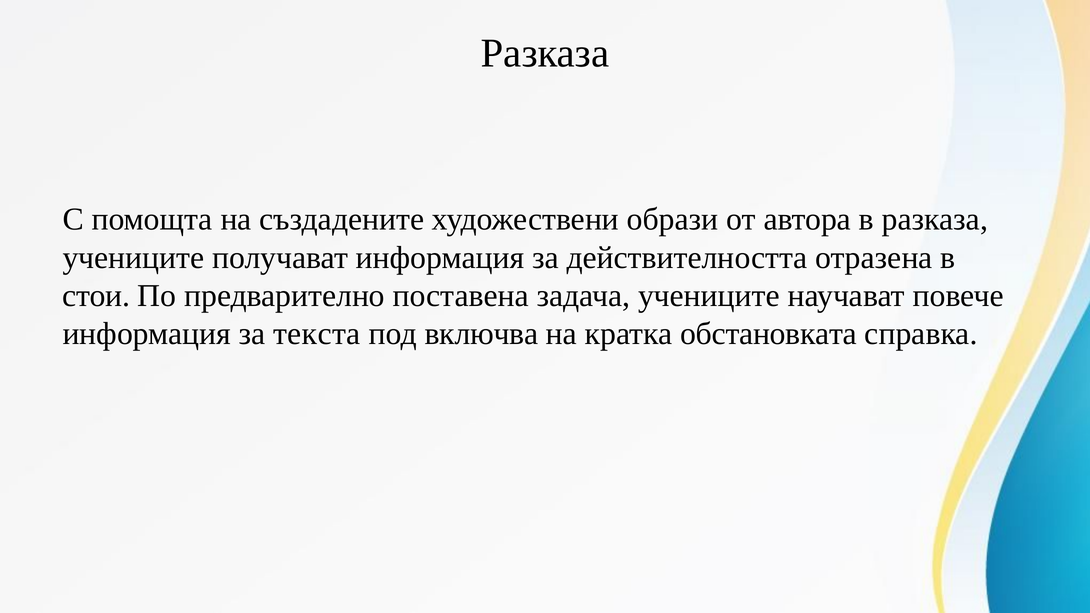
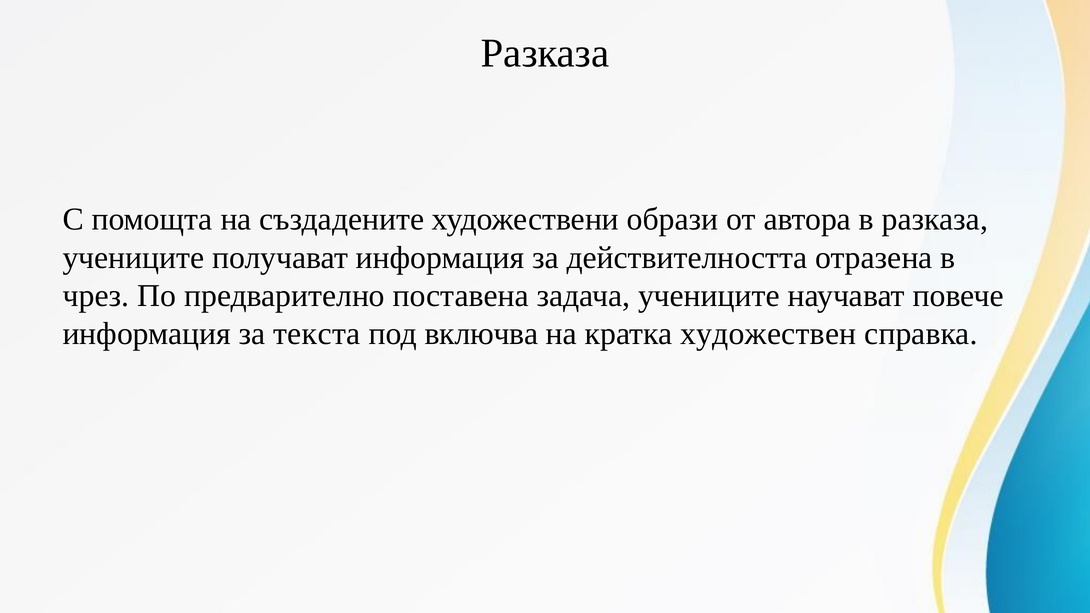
стои: стои -> чрез
обстановката: обстановката -> художествен
